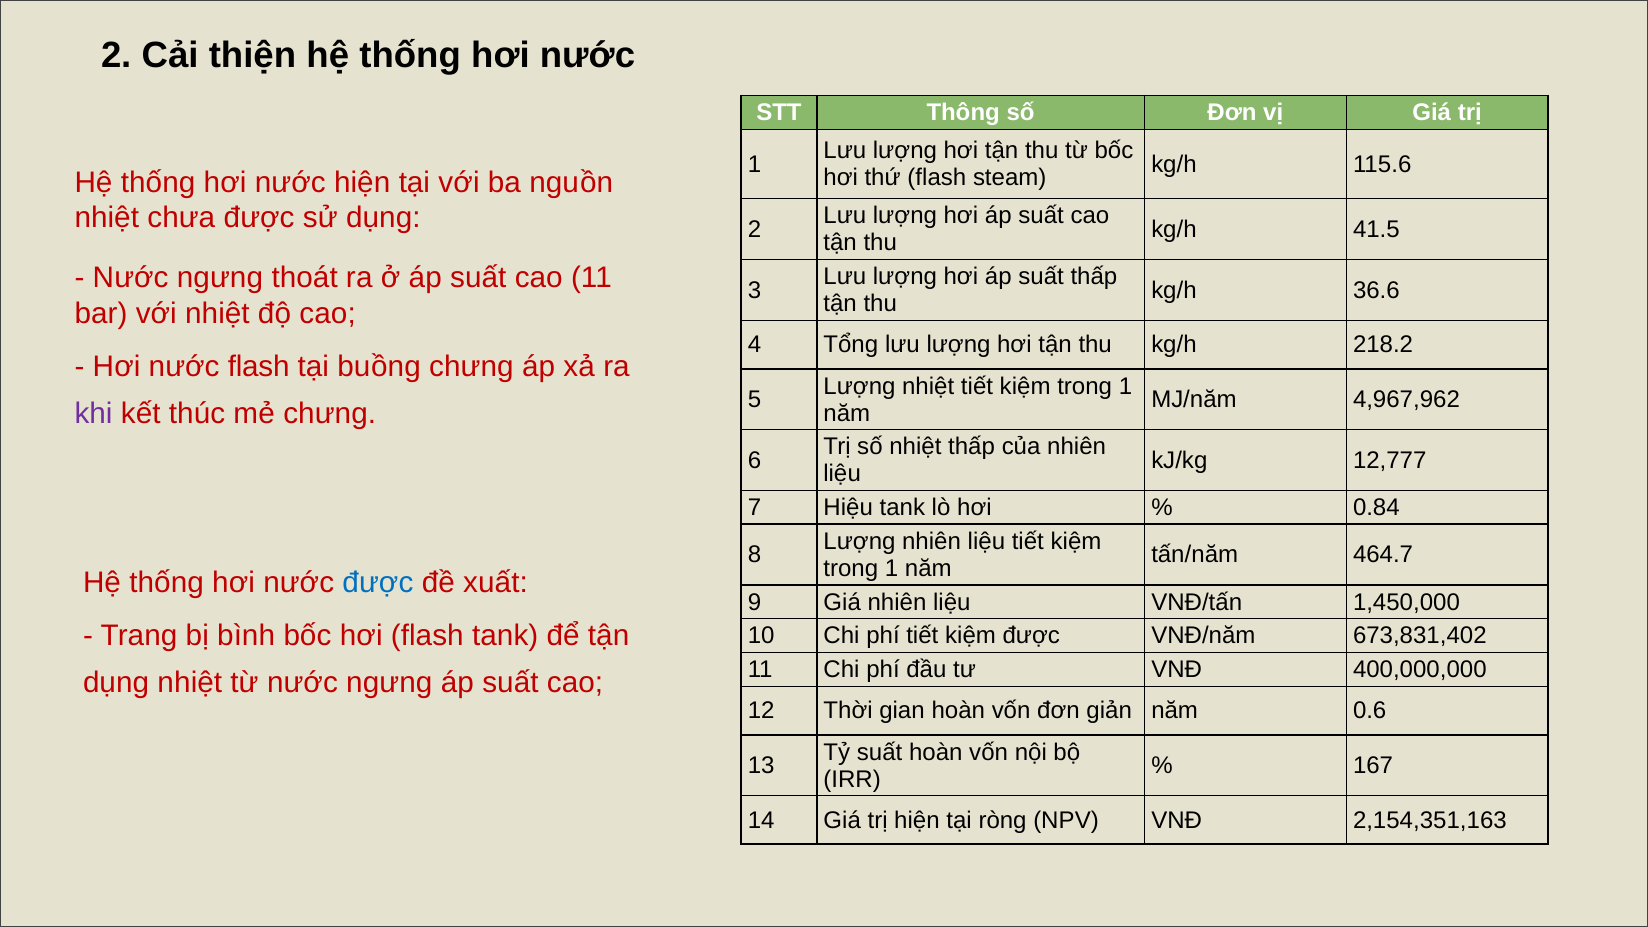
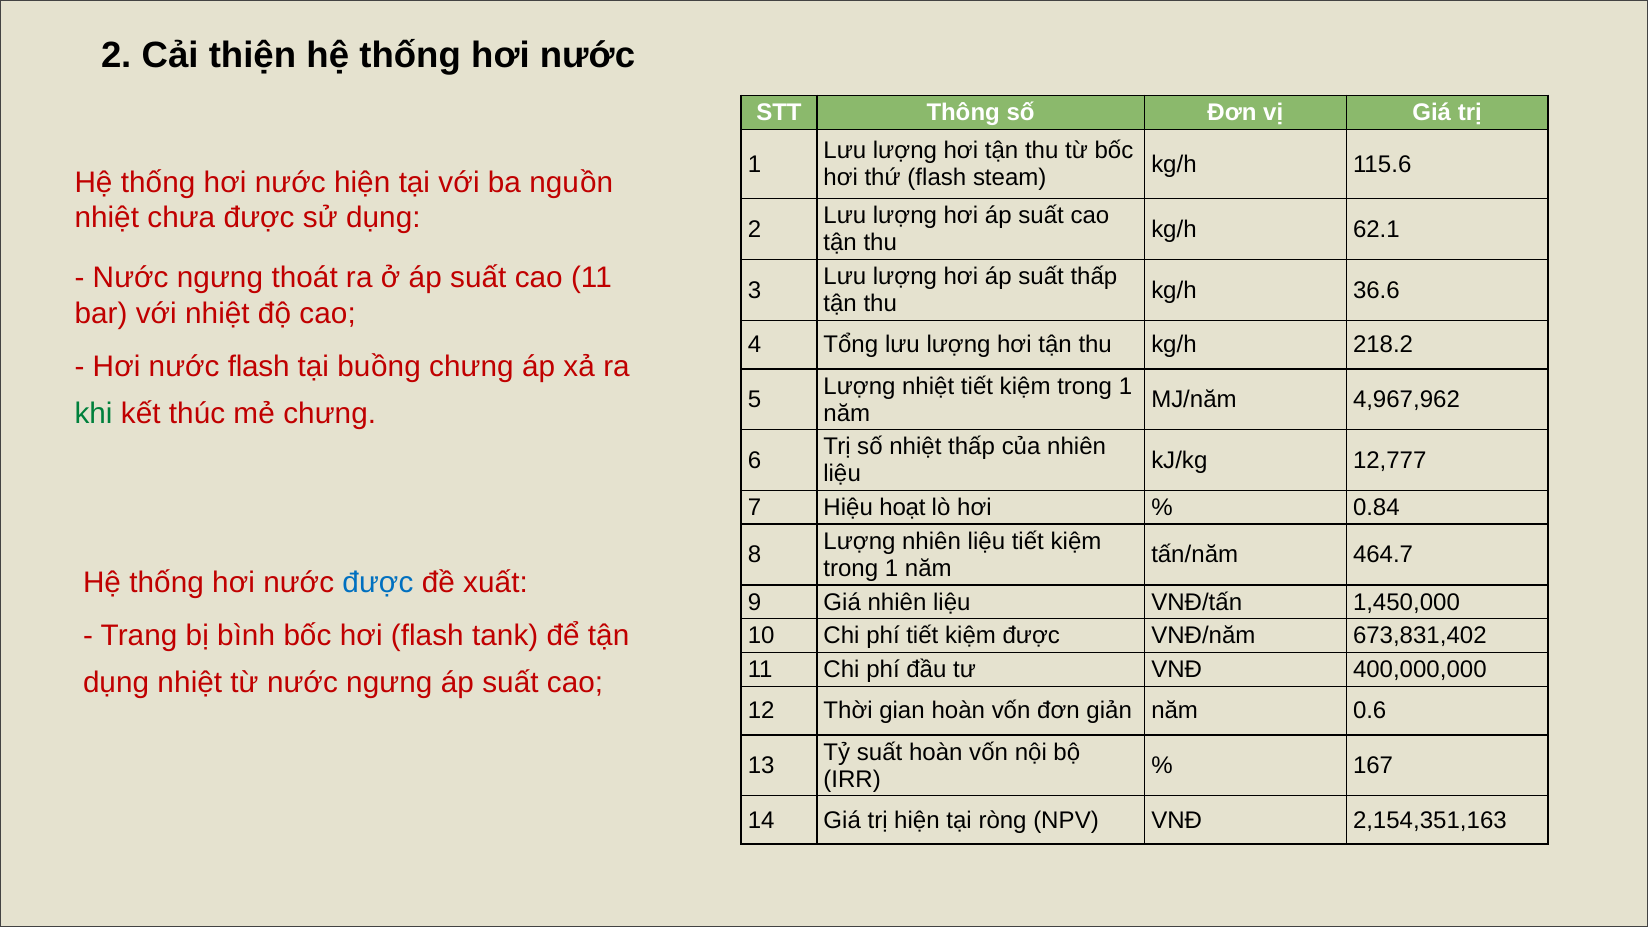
41.5: 41.5 -> 62.1
khi colour: purple -> green
Hiệu tank: tank -> hoạt
